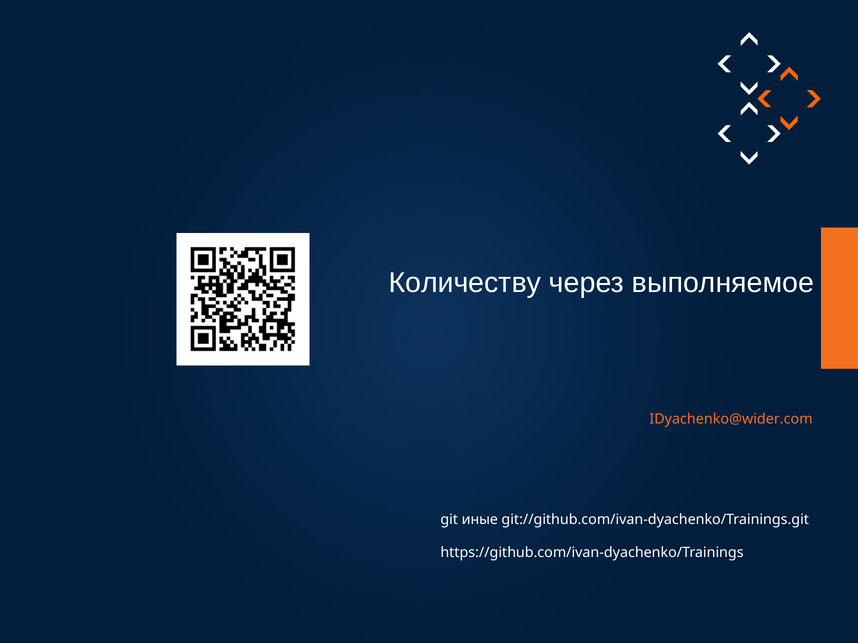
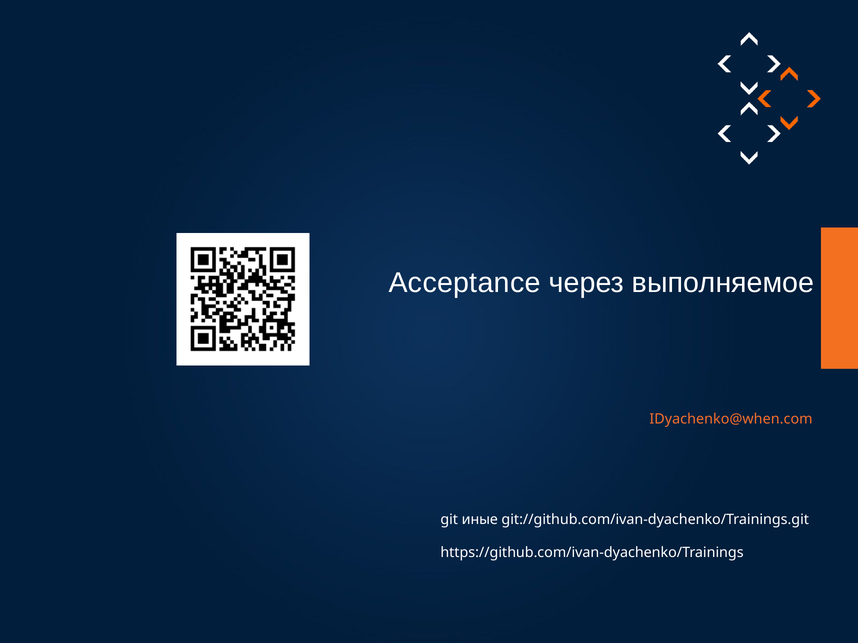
Количеству: Количеству -> Acceptance
IDyachenko@wider.com: IDyachenko@wider.com -> IDyachenko@when.com
